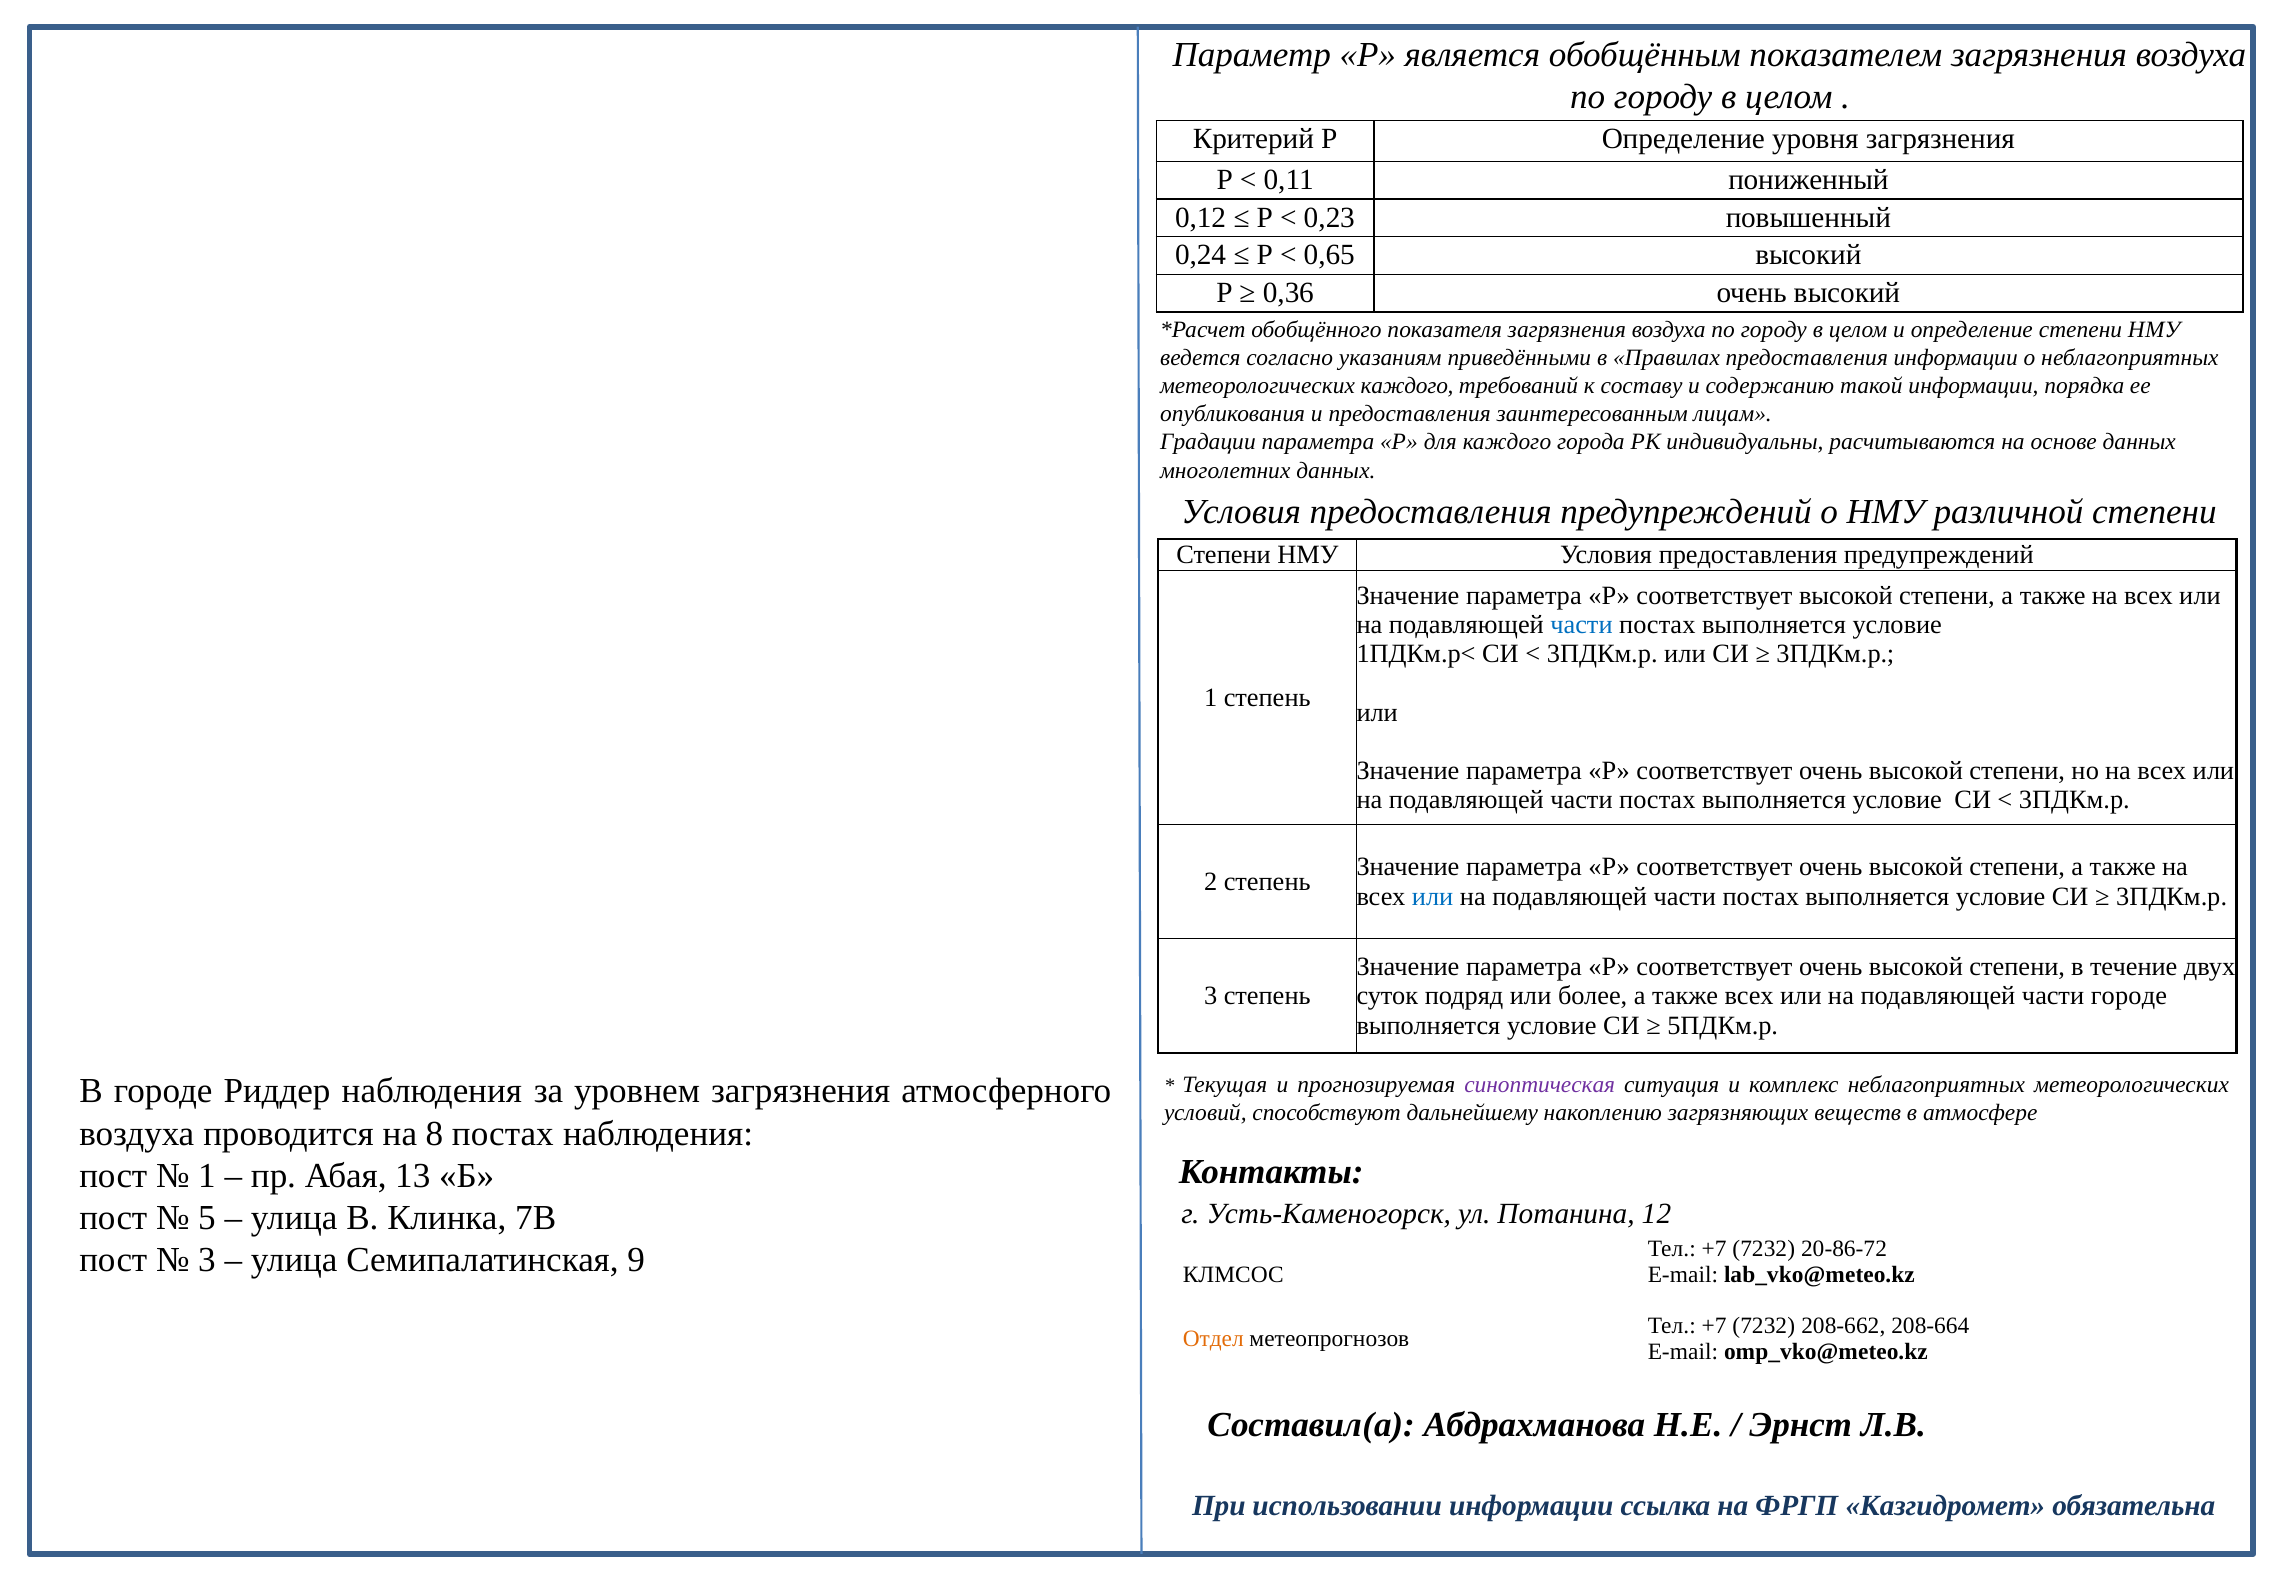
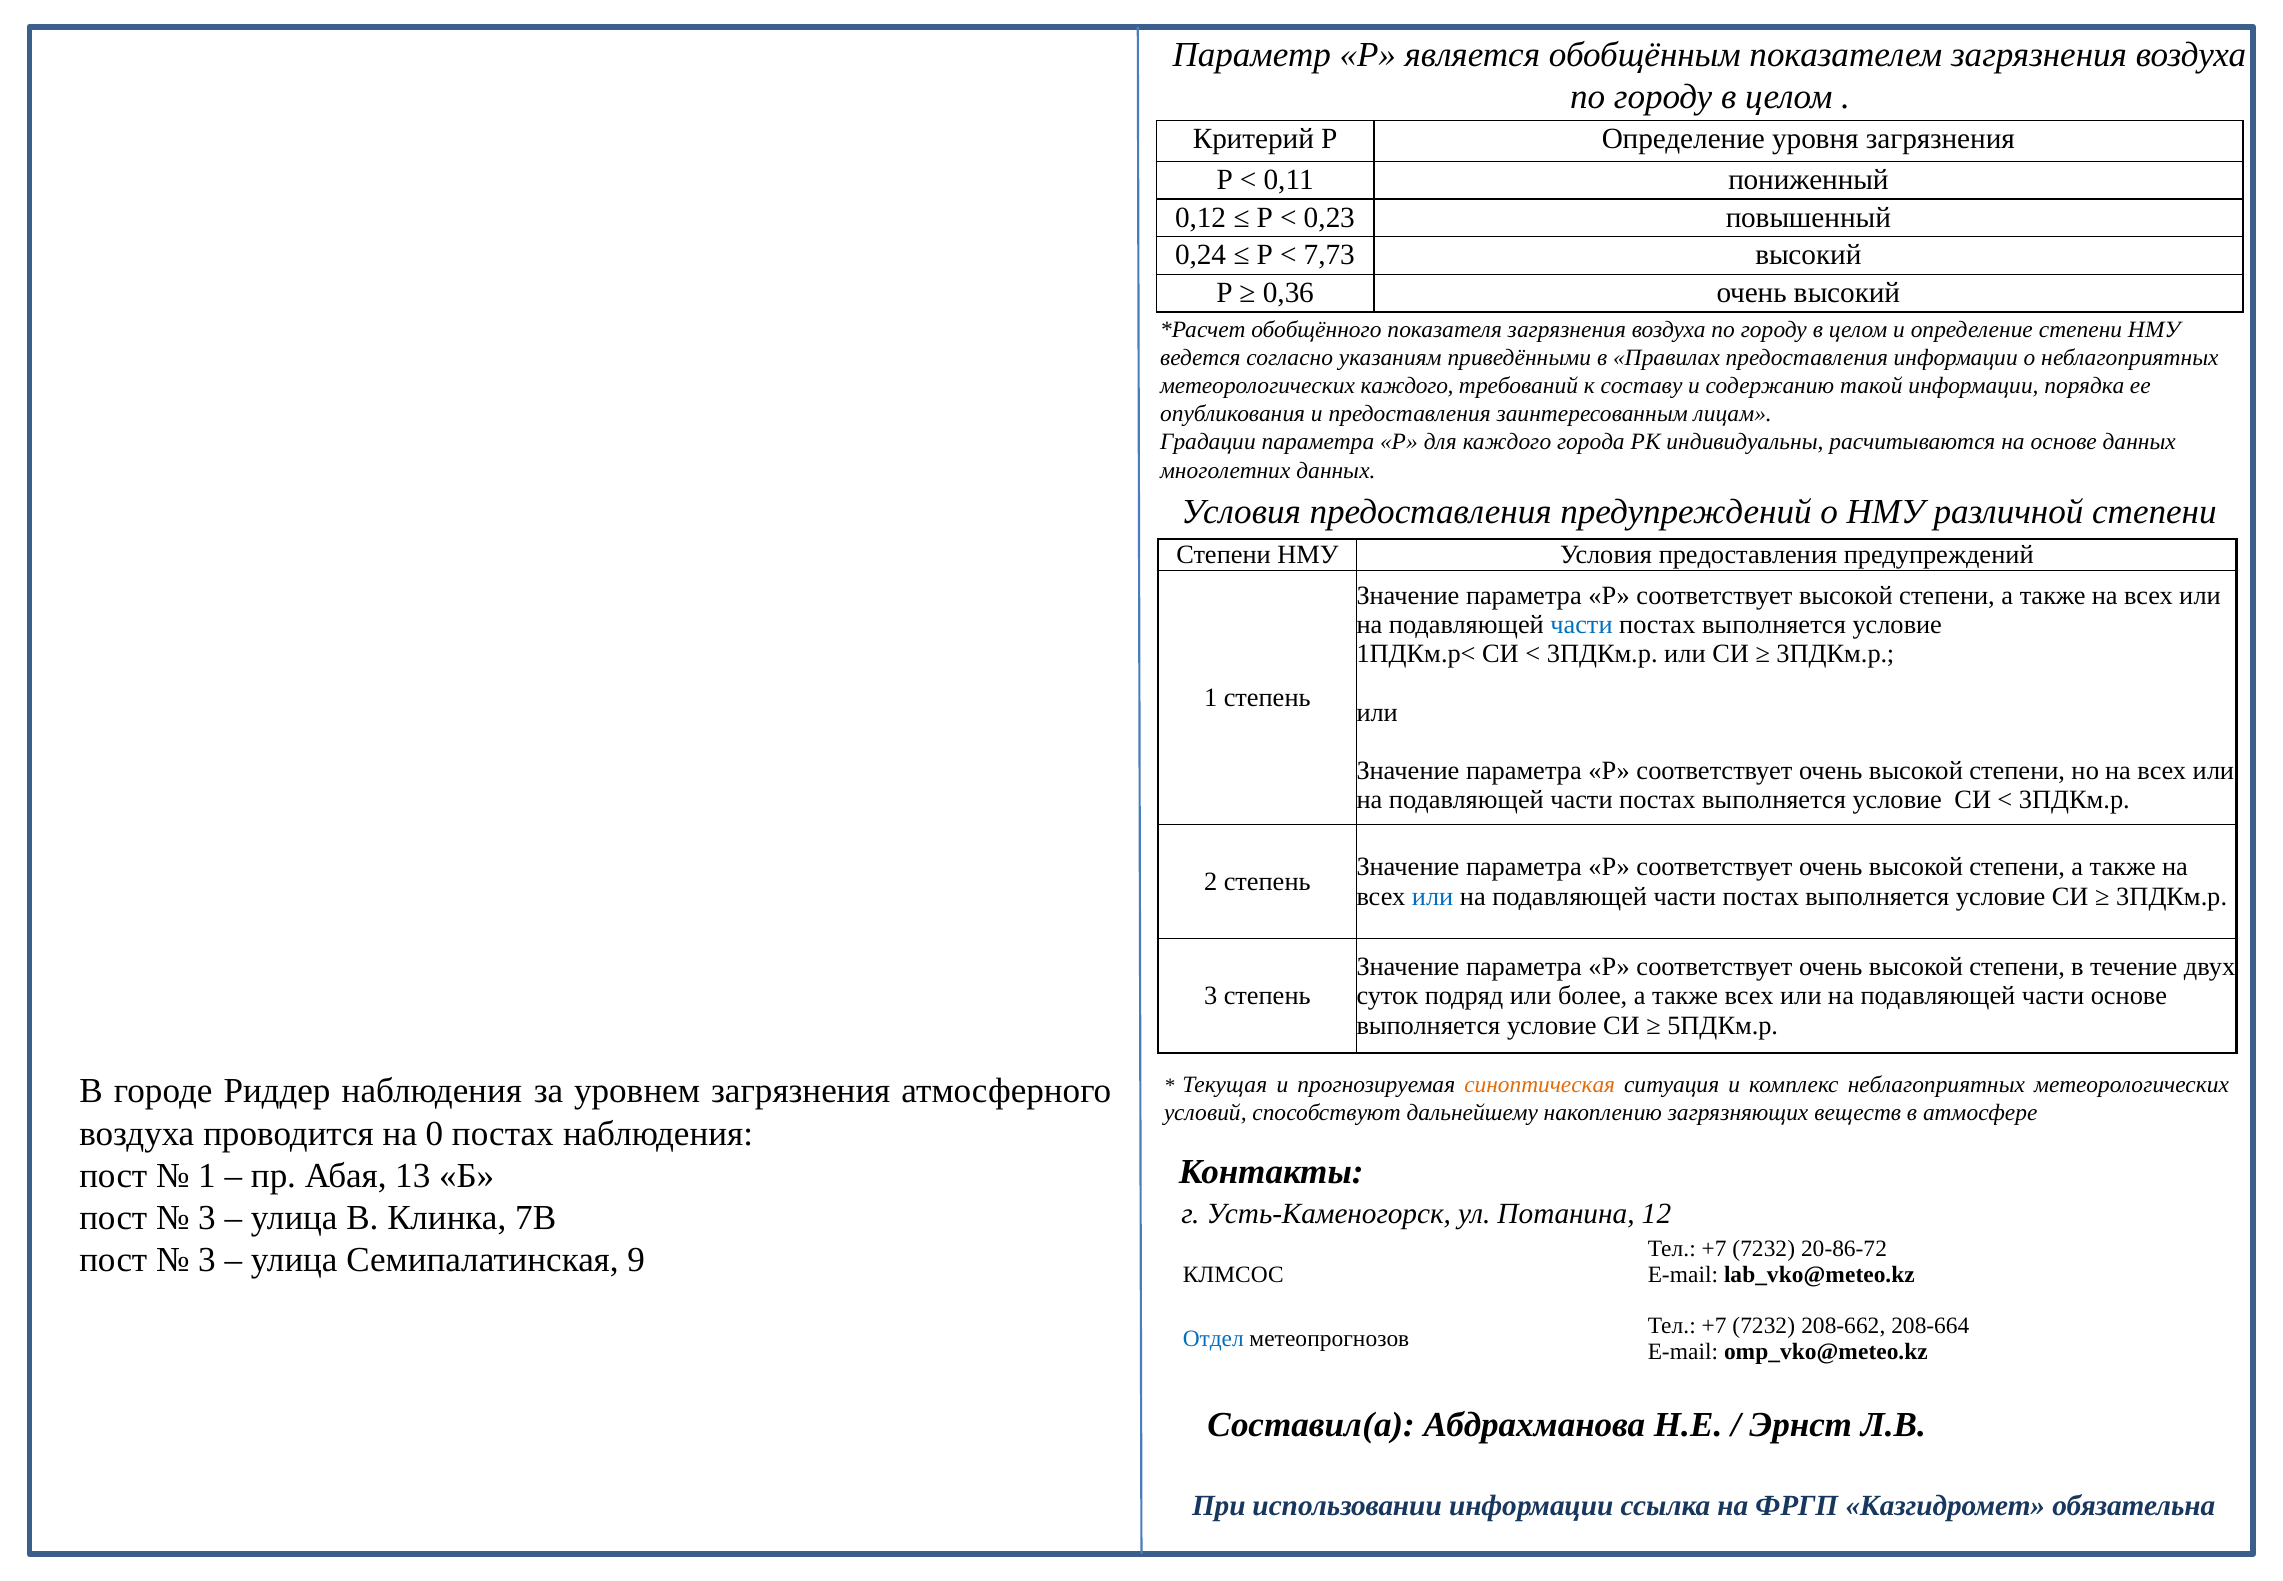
0,65: 0,65 -> 7,73
части городе: городе -> основе
синоптическая colour: purple -> orange
8: 8 -> 0
5 at (207, 1217): 5 -> 3
Отдел colour: orange -> blue
